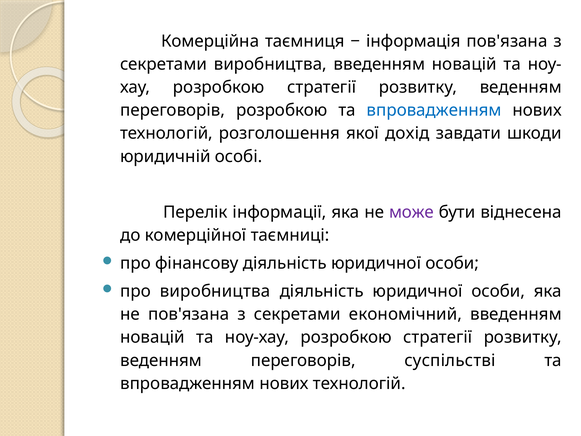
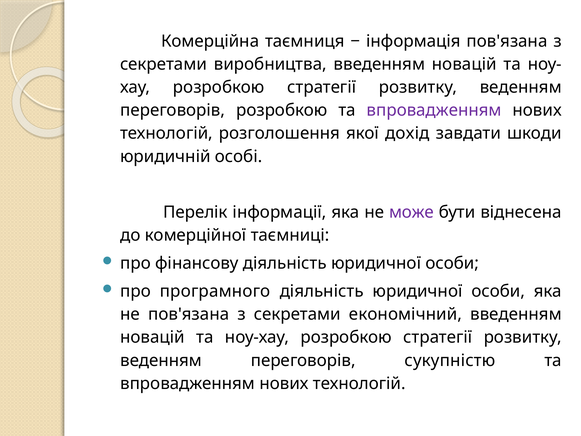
впровадженням at (434, 110) colour: blue -> purple
про виробництва: виробництва -> програмного
суспільстві: суспільстві -> сукупністю
